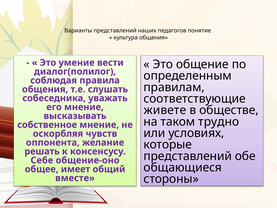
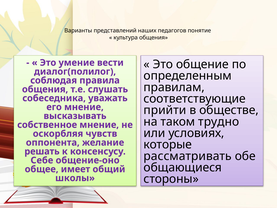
живете: живете -> прийти
представлений at (188, 156): представлений -> рассматривать
вместе: вместе -> школы
